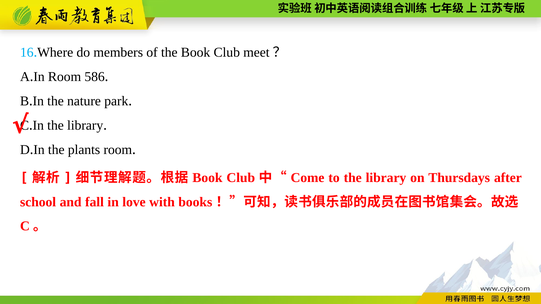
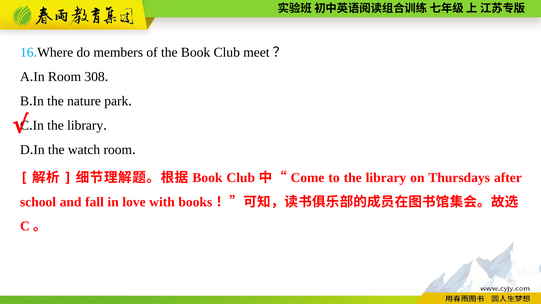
586: 586 -> 308
plants: plants -> watch
